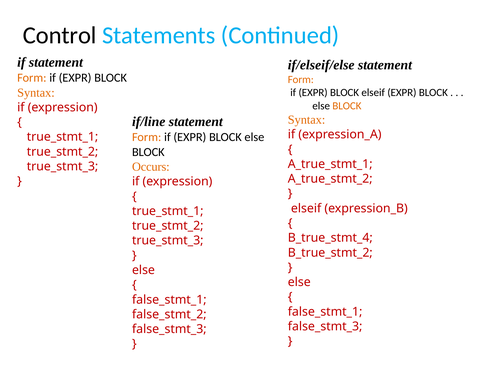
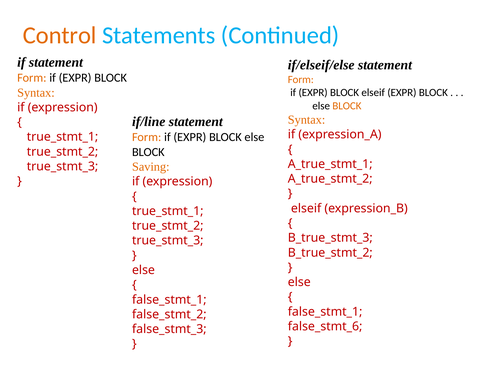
Control colour: black -> orange
Occurs: Occurs -> Saving
B_true_stmt_4: B_true_stmt_4 -> B_true_stmt_3
false_stmt_3 at (325, 326): false_stmt_3 -> false_stmt_6
